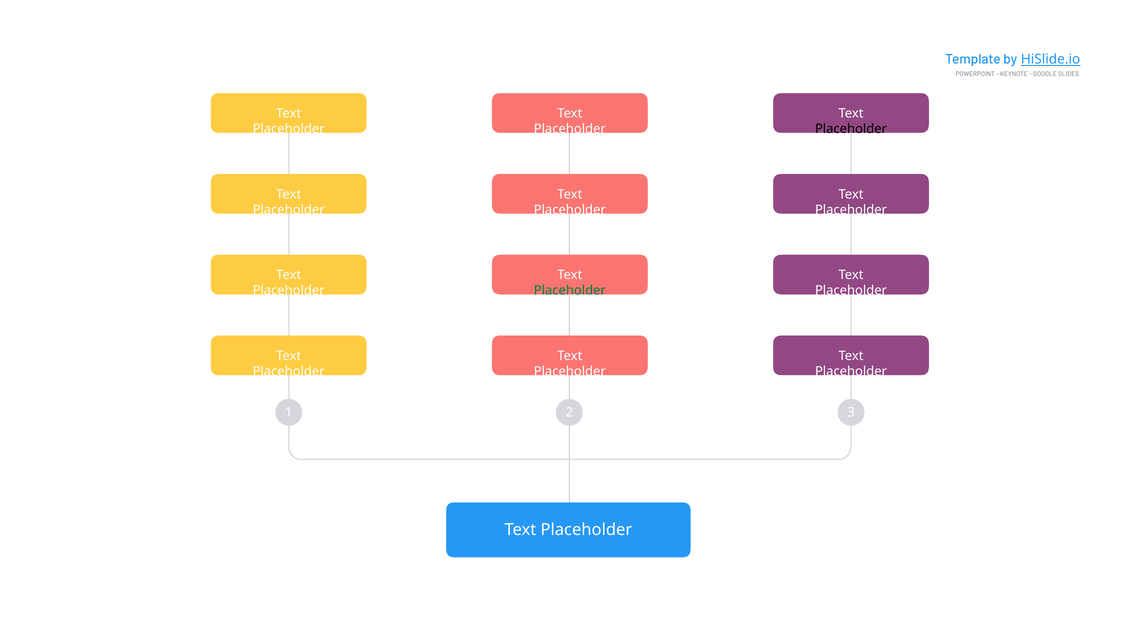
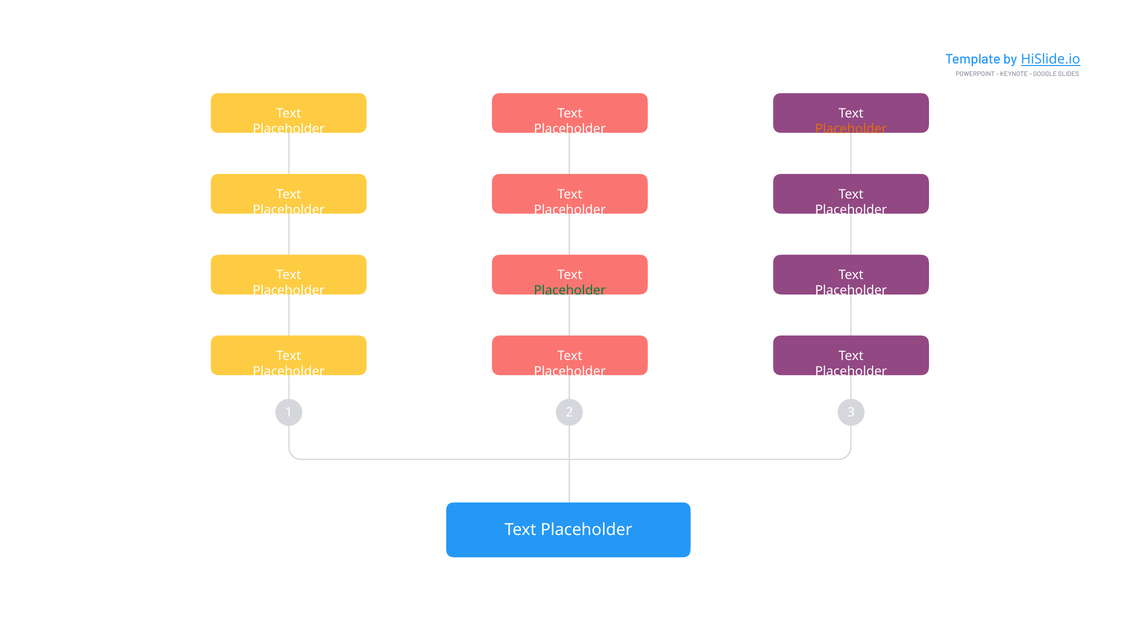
Placeholder at (851, 129) colour: black -> orange
